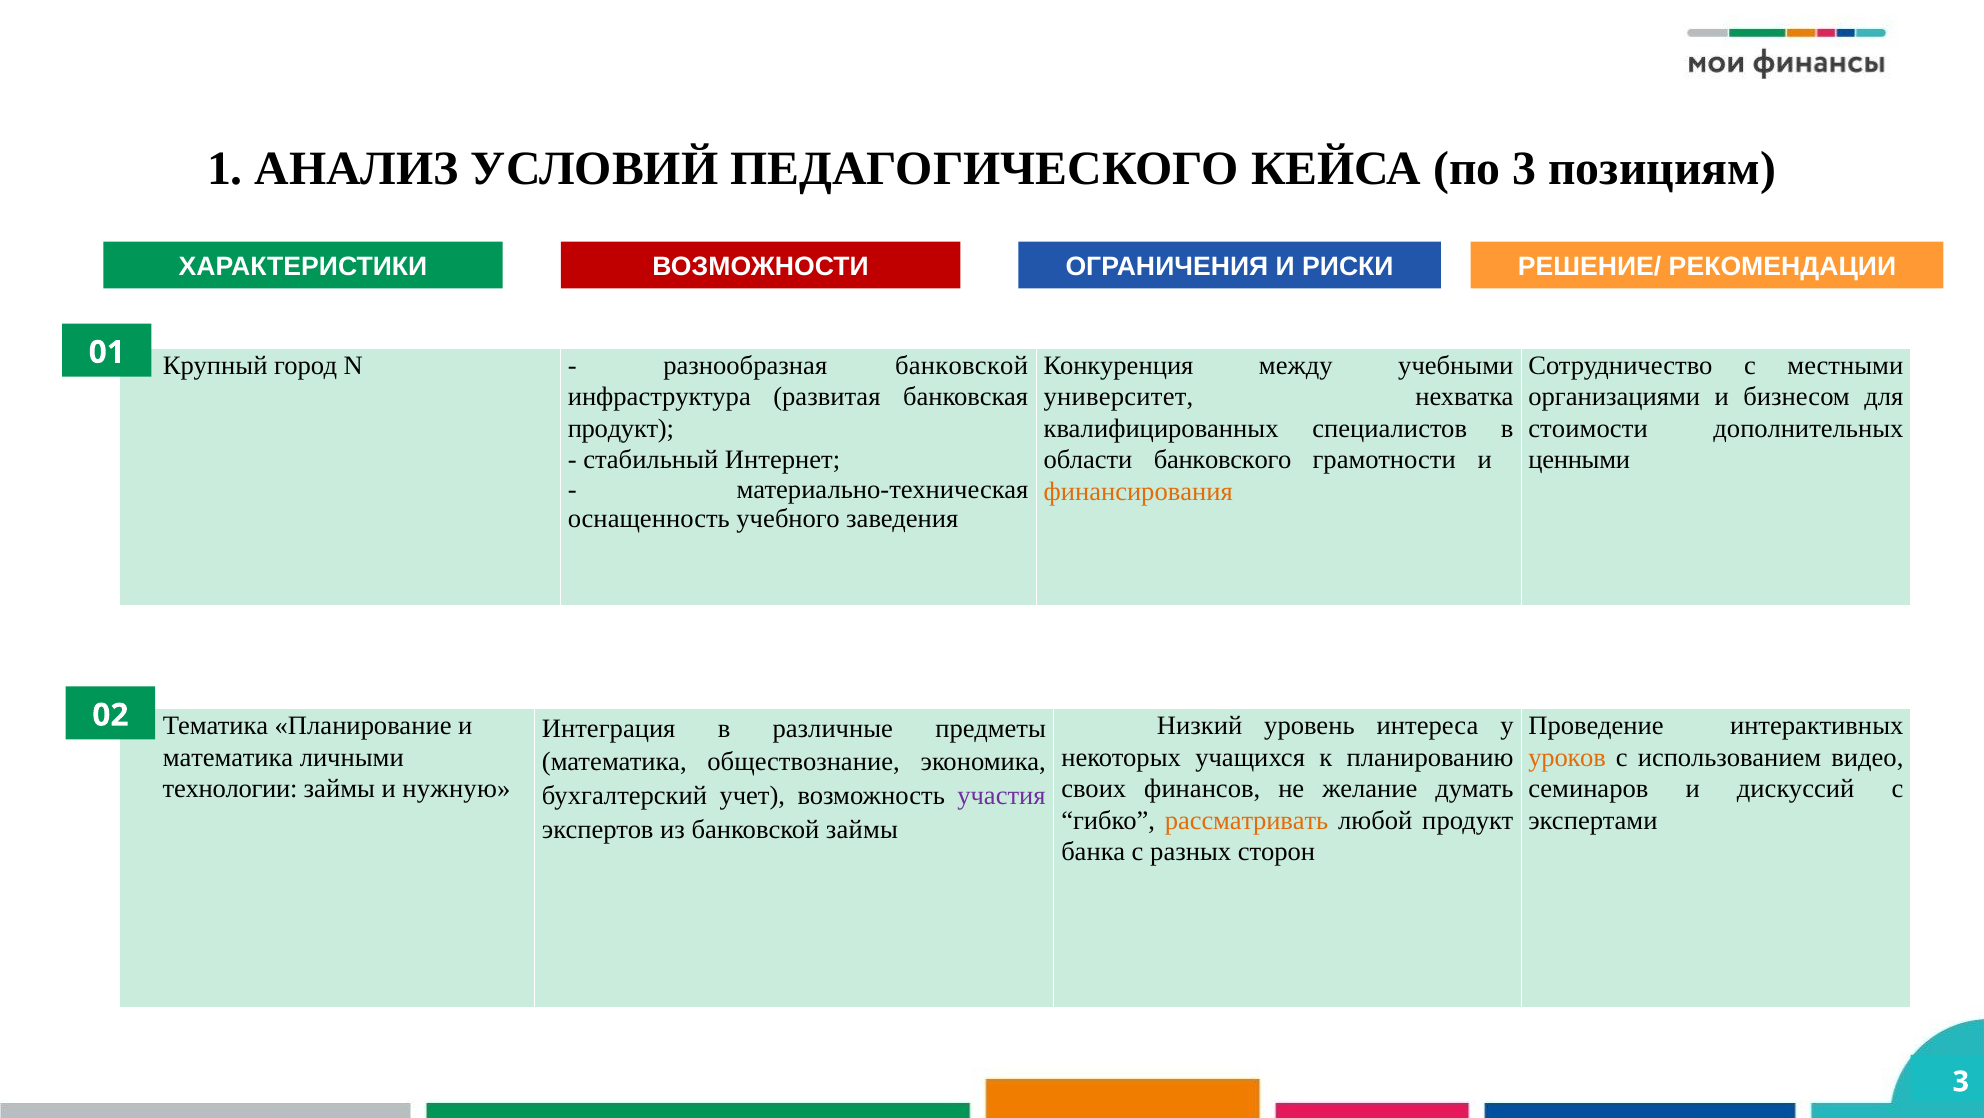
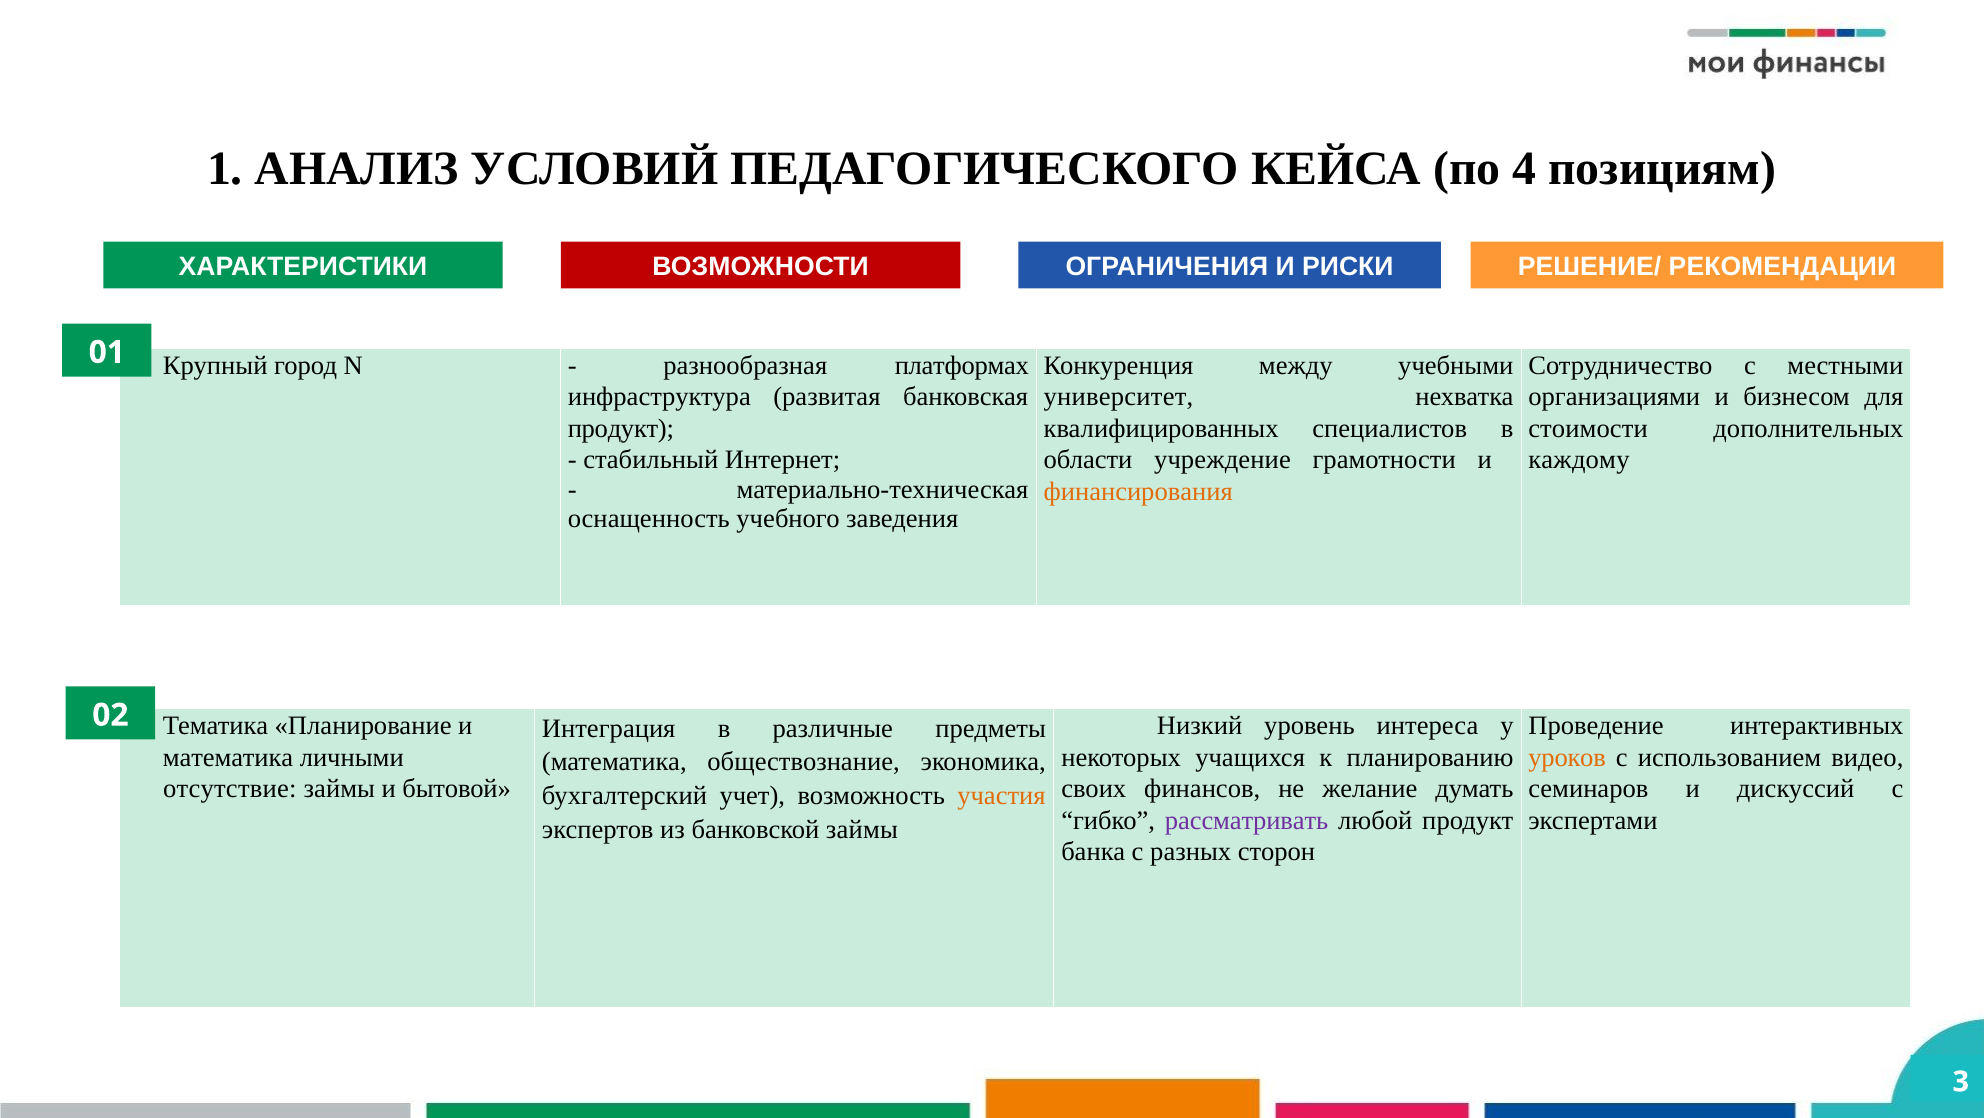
по 3: 3 -> 4
разнообразная банковской: банковской -> платформах
банковского: банковского -> учреждение
ценными: ценными -> каждому
технологии: технологии -> отсутствие
нужную: нужную -> бытовой
участия colour: purple -> orange
рассматривать colour: orange -> purple
